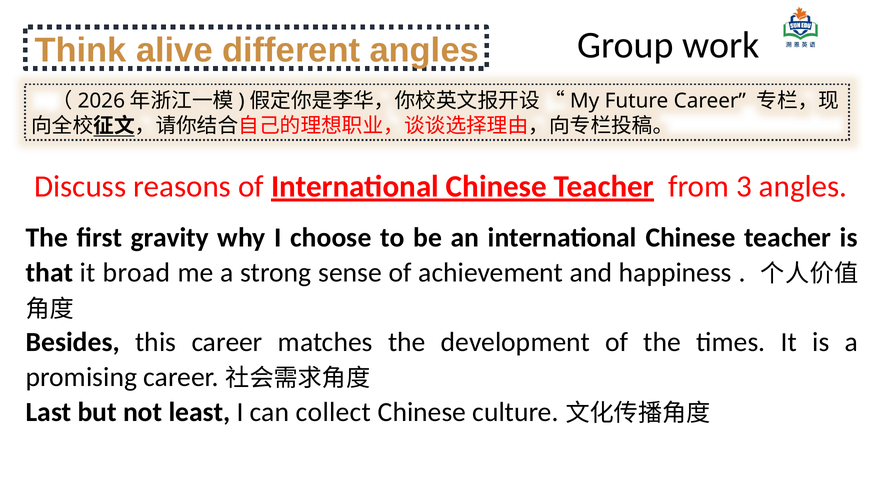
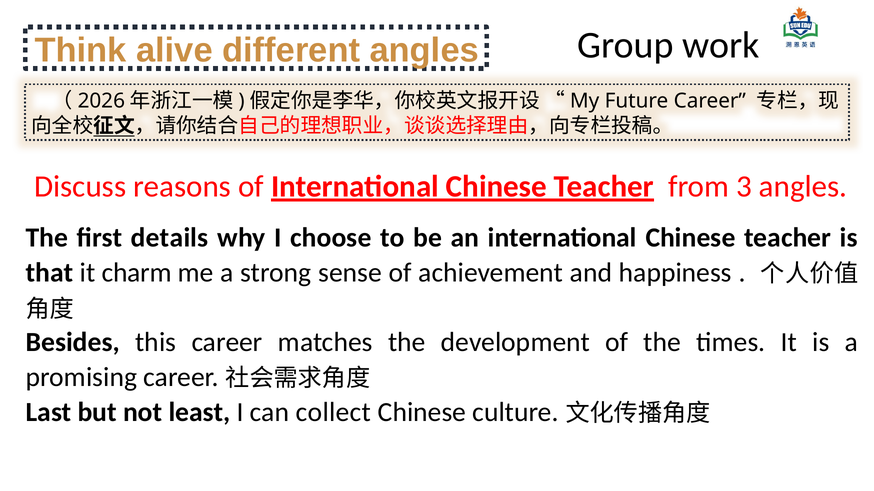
gravity: gravity -> details
broad: broad -> charm
